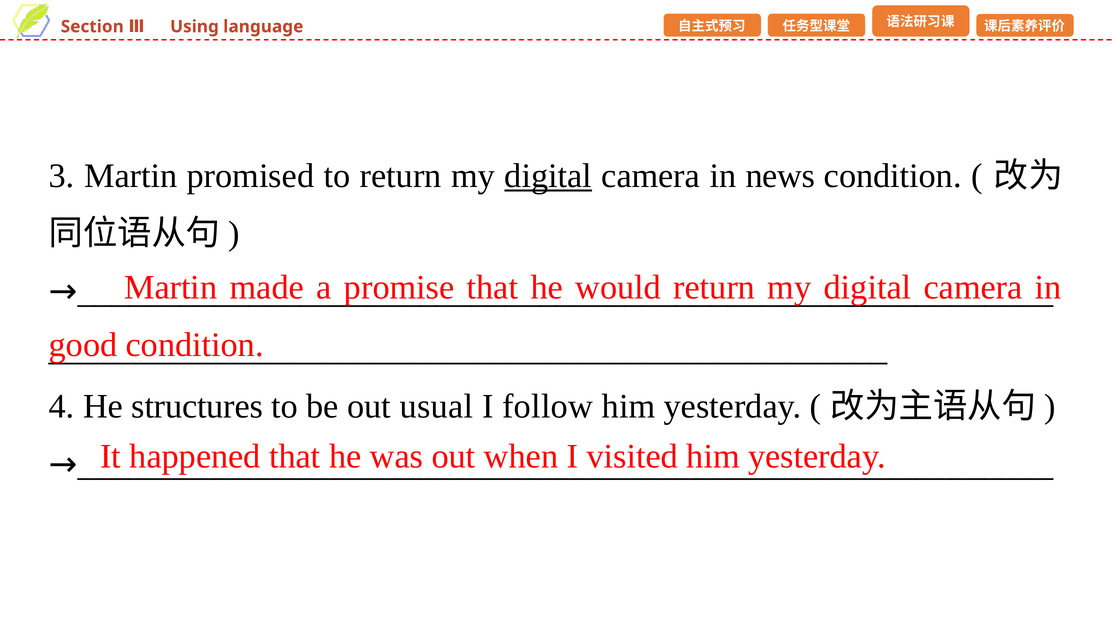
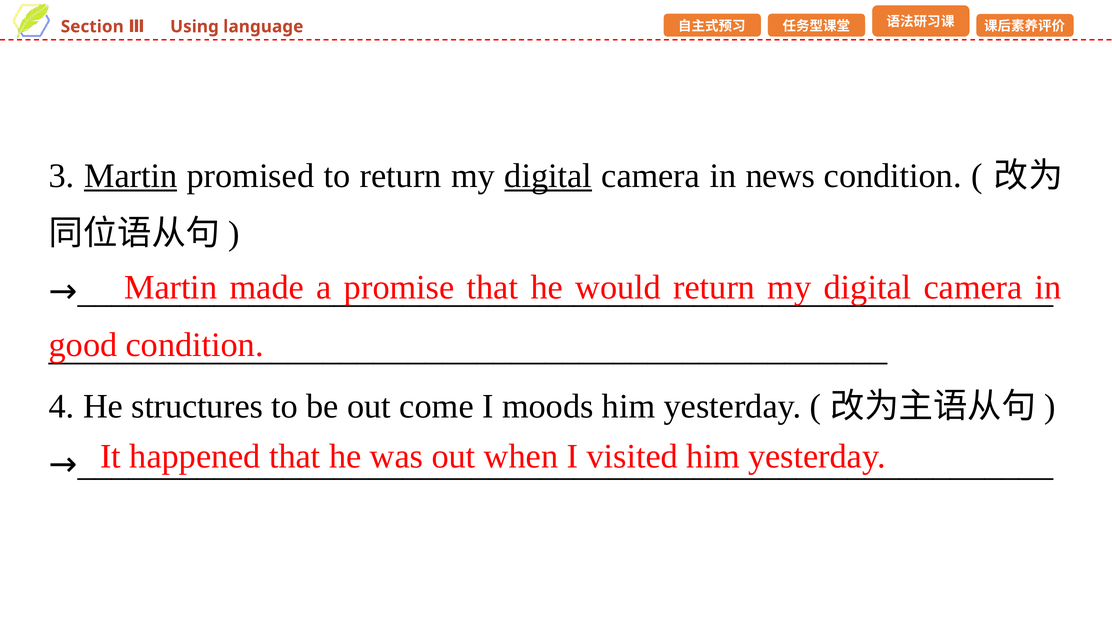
Martin at (131, 176) underline: none -> present
usual: usual -> come
follow: follow -> moods
